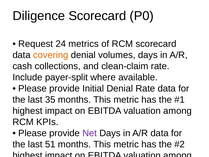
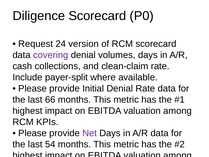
metrics: metrics -> version
covering colour: orange -> purple
35: 35 -> 66
51: 51 -> 54
